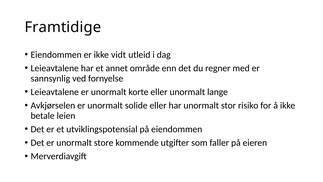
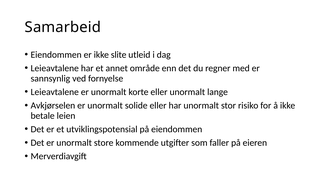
Framtidige: Framtidige -> Samarbeid
vidt: vidt -> slite
